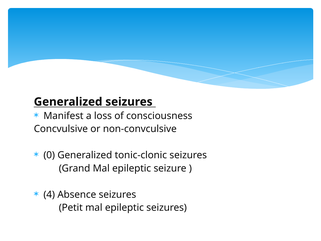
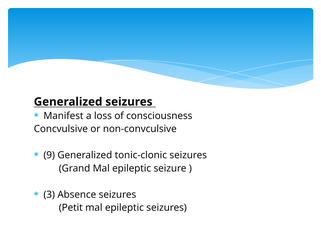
0: 0 -> 9
4: 4 -> 3
